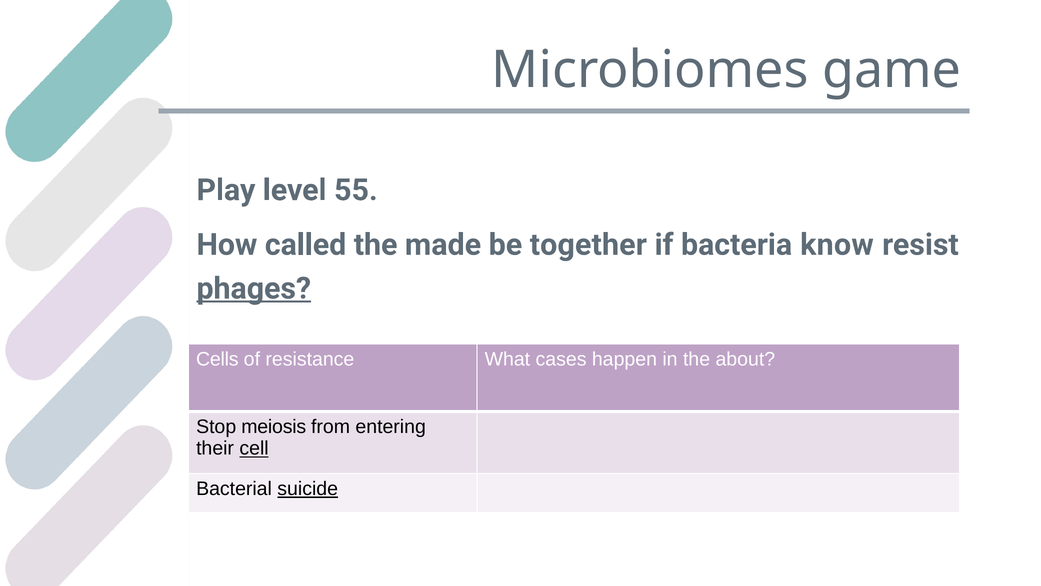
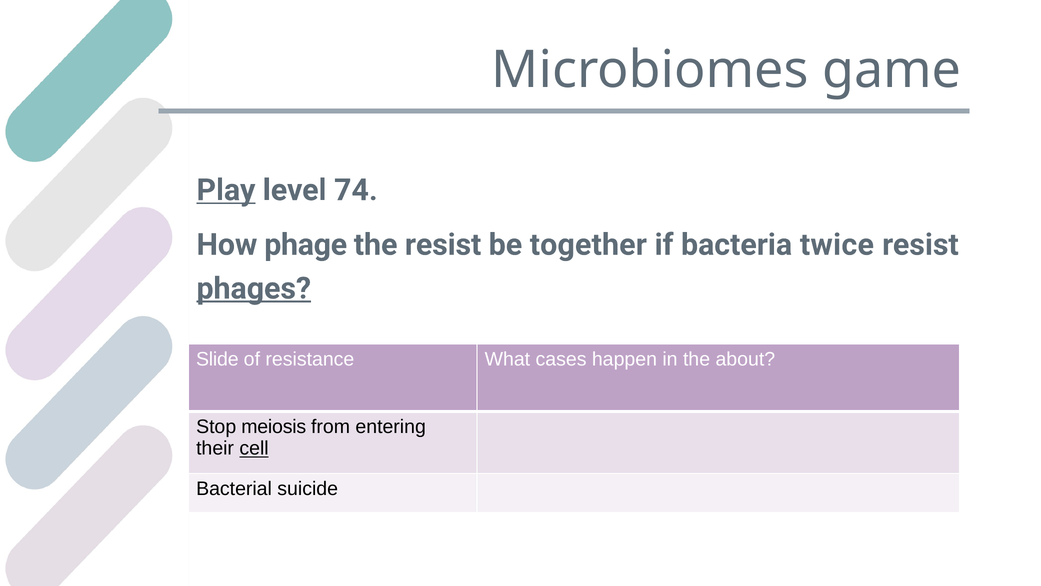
Play underline: none -> present
55: 55 -> 74
called: called -> phage
the made: made -> resist
know: know -> twice
Cells: Cells -> Slide
suicide underline: present -> none
